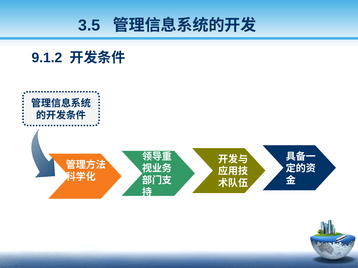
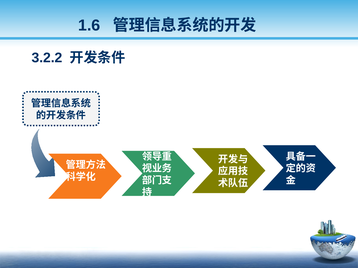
3.5: 3.5 -> 1.6
9.1.2: 9.1.2 -> 3.2.2
